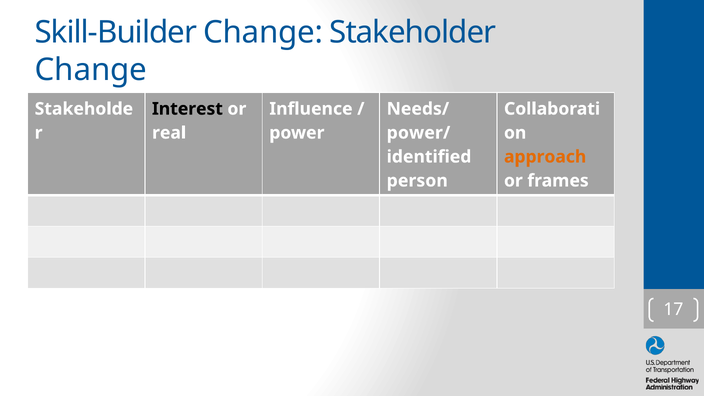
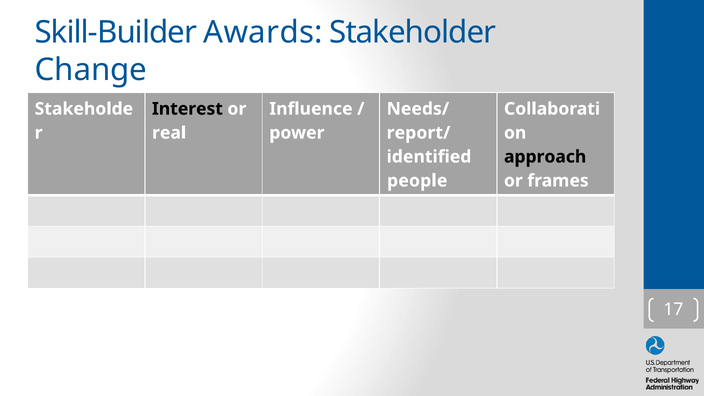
Skill-Builder Change: Change -> Awards
power/: power/ -> report/
approach colour: orange -> black
person: person -> people
